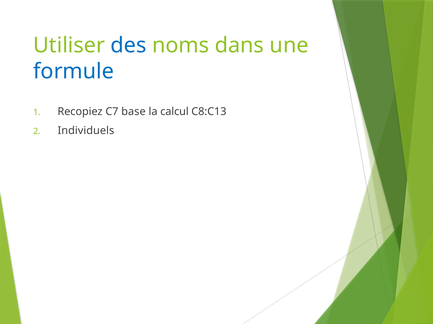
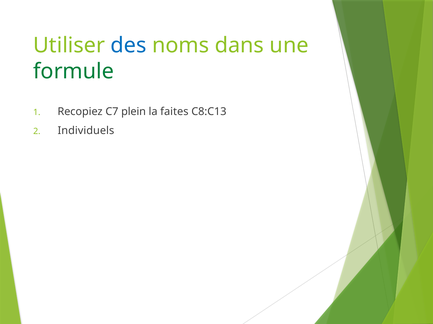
formule colour: blue -> green
base: base -> plein
calcul: calcul -> faites
